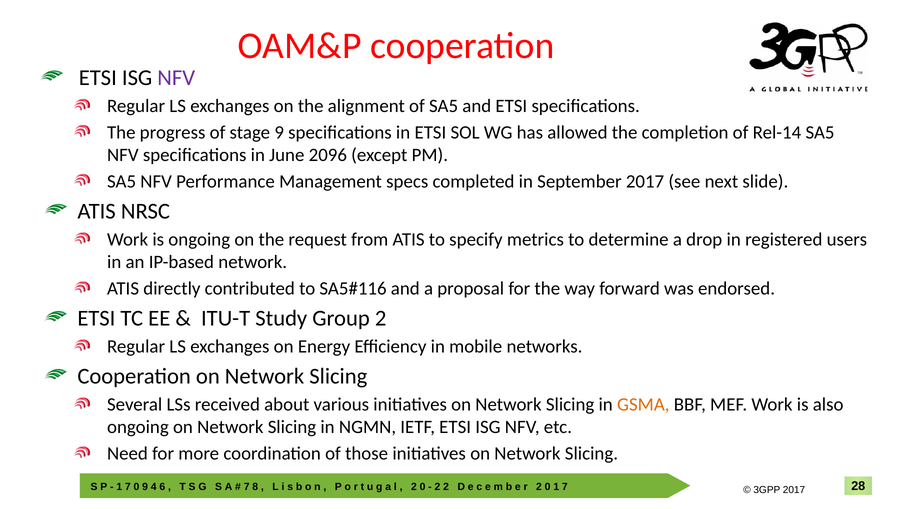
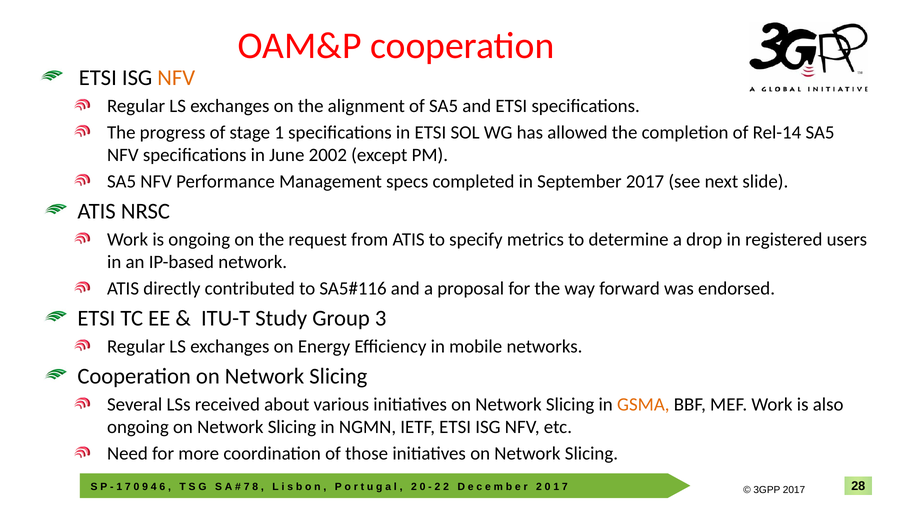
NFV at (176, 78) colour: purple -> orange
stage 9: 9 -> 1
2096: 2096 -> 2002
Group 2: 2 -> 3
